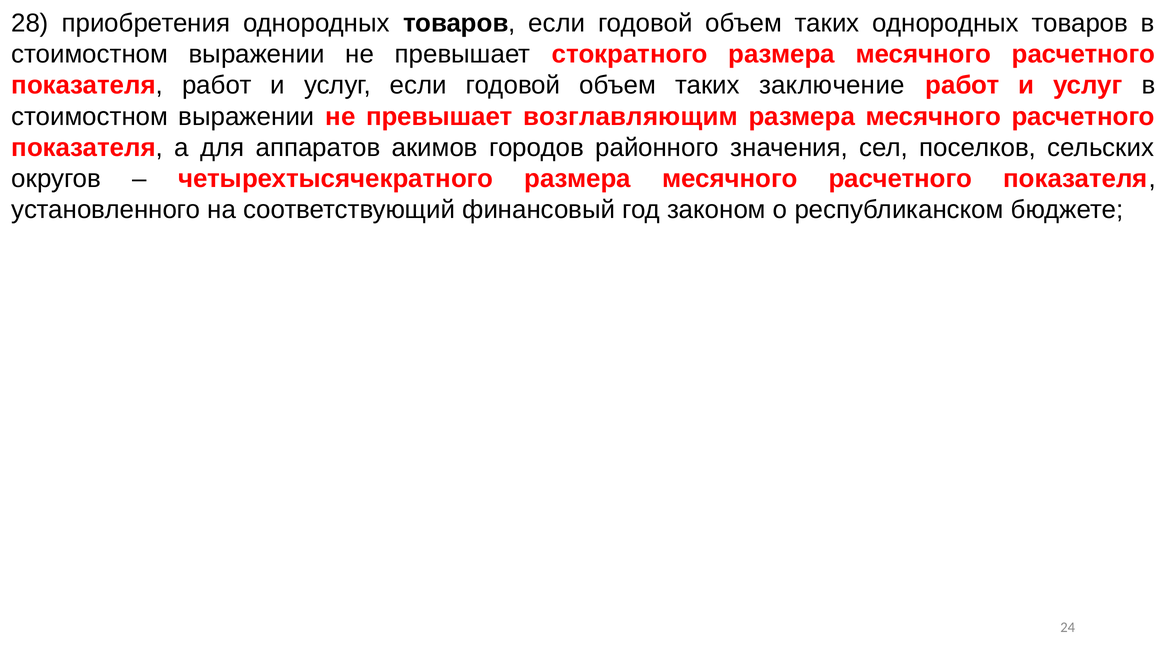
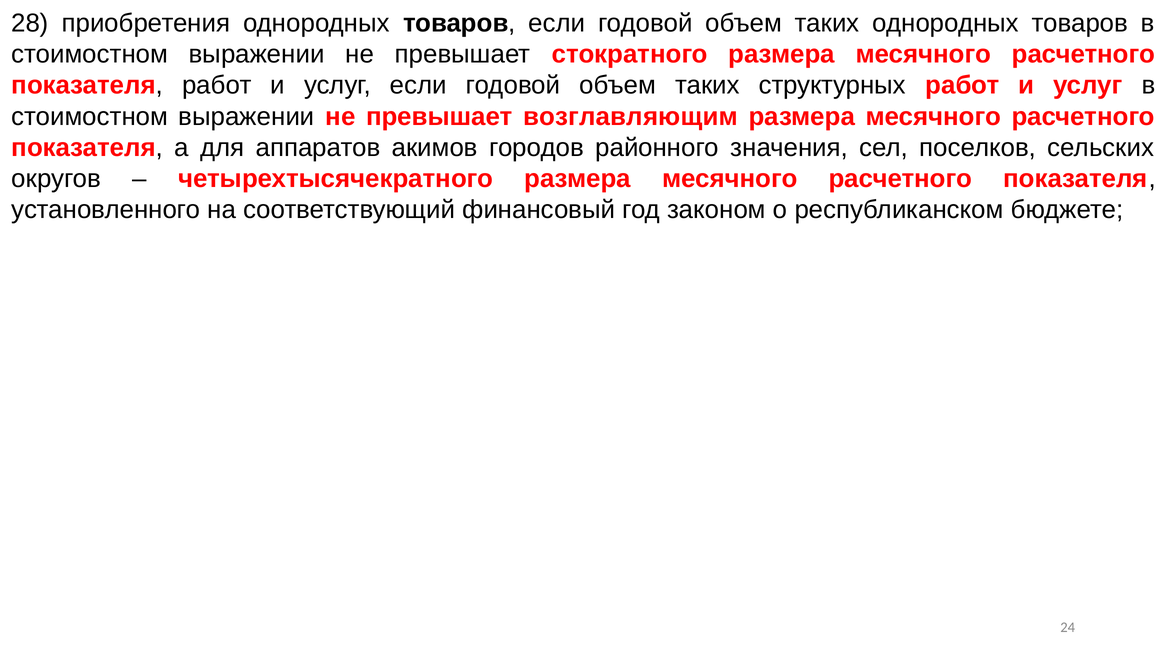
заключение: заключение -> структурных
